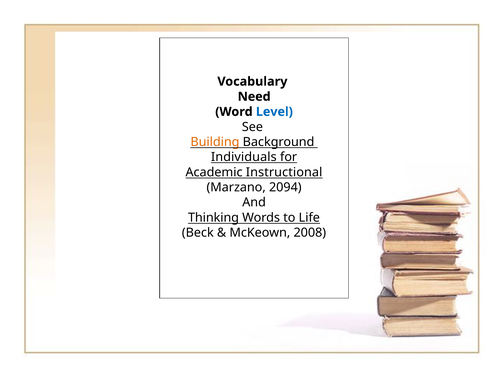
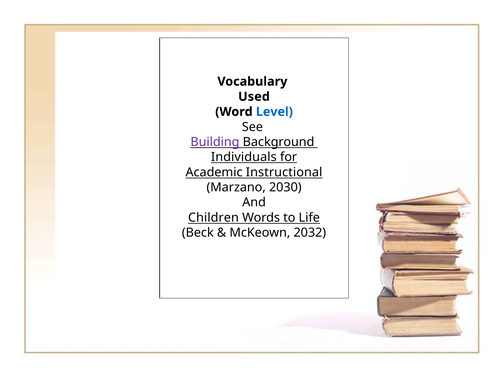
Need: Need -> Used
Building colour: orange -> purple
2094: 2094 -> 2030
Thinking: Thinking -> Children
2008: 2008 -> 2032
